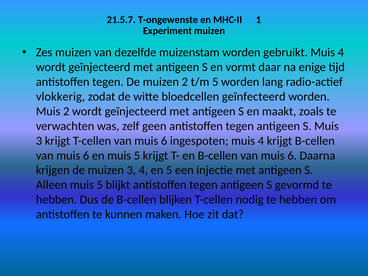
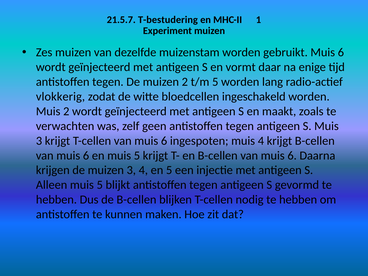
T-ongewenste: T-ongewenste -> T-bestudering
gebruikt Muis 4: 4 -> 6
geïnfecteerd: geïnfecteerd -> ingeschakeld
